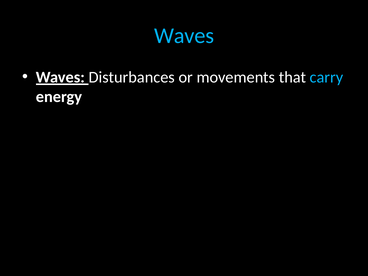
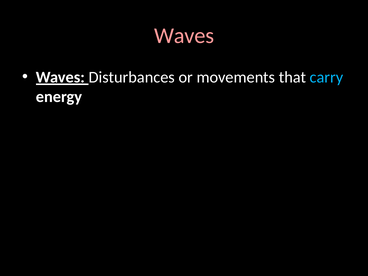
Waves at (184, 36) colour: light blue -> pink
